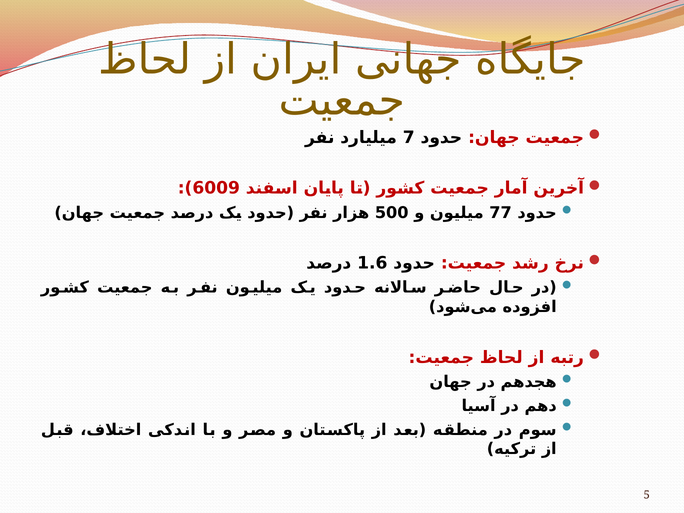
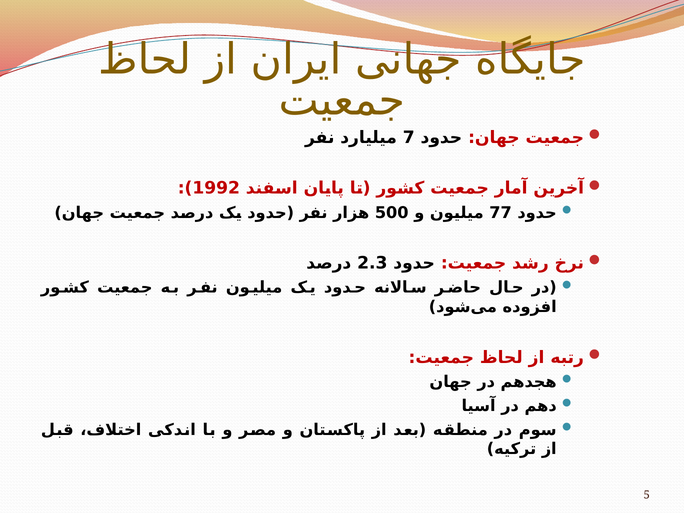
6009: 6009 -> 1992
1.6: 1.6 -> 2.3
